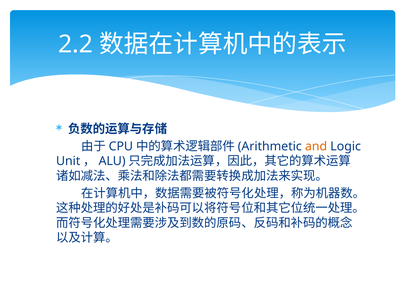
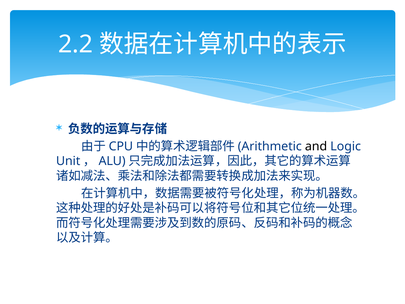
and colour: orange -> black
